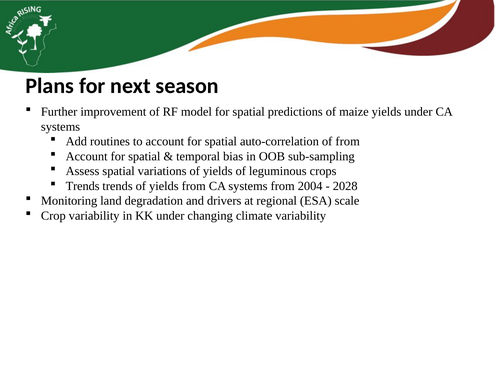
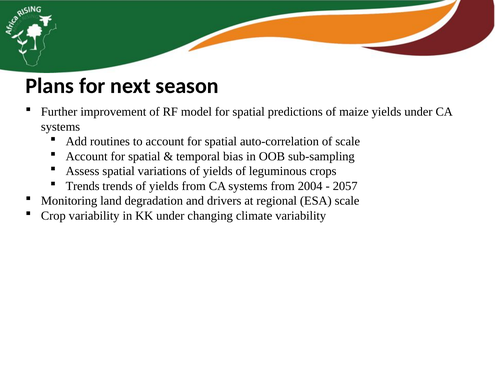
of from: from -> scale
2028: 2028 -> 2057
